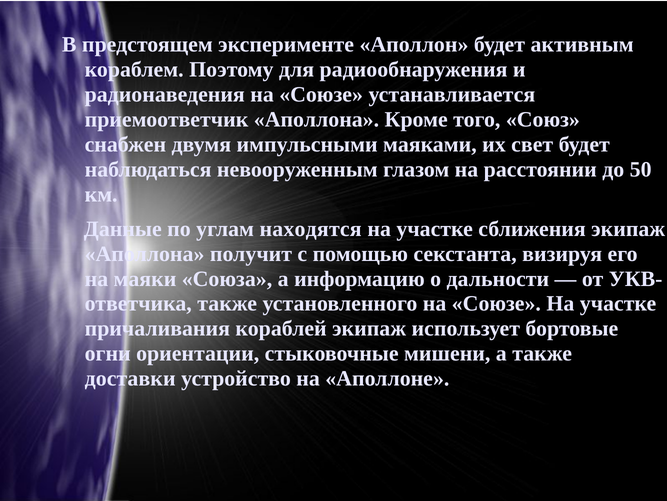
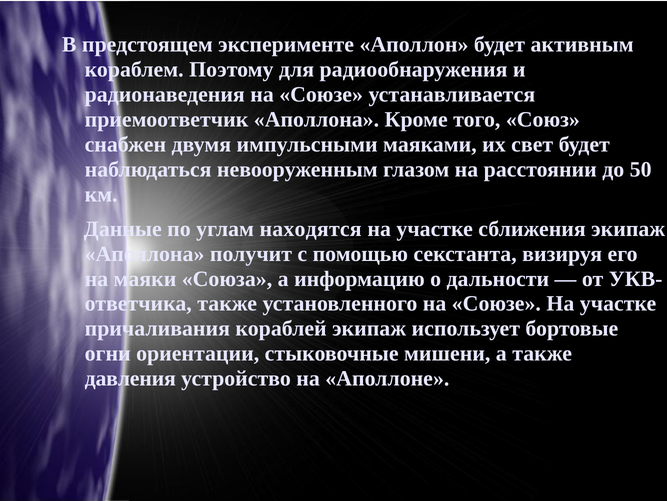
доставки: доставки -> давления
